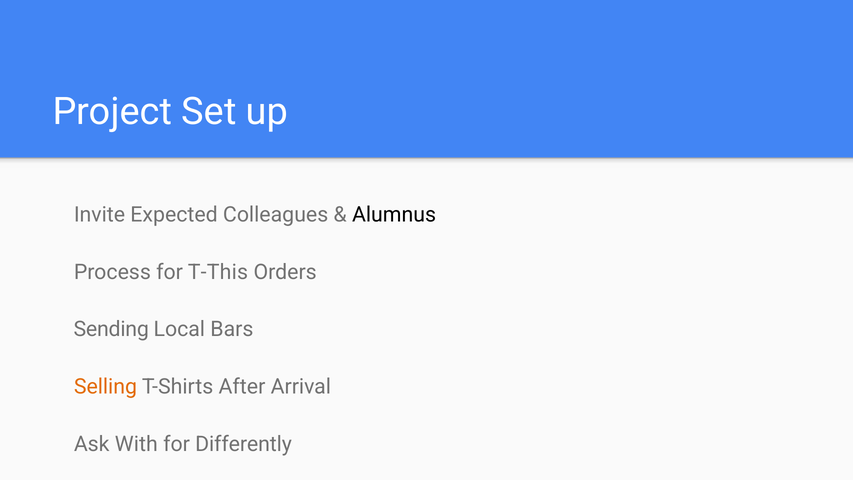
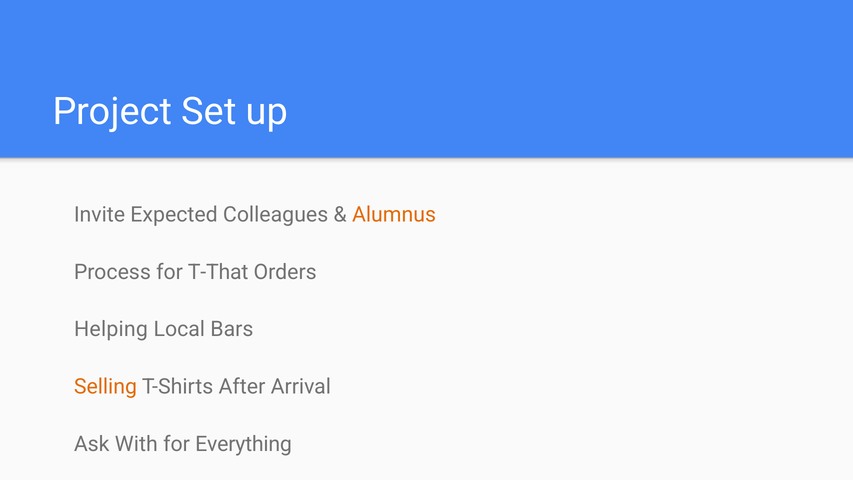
Alumnus colour: black -> orange
T-This: T-This -> T-That
Sending: Sending -> Helping
Differently: Differently -> Everything
